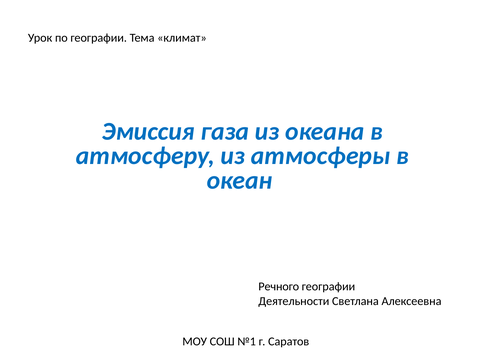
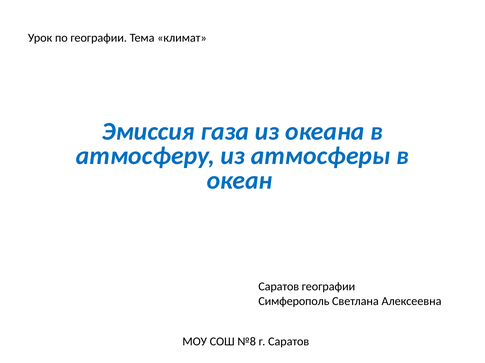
Речного at (279, 287): Речного -> Саратов
Деятельности: Деятельности -> Симферополь
№1: №1 -> №8
